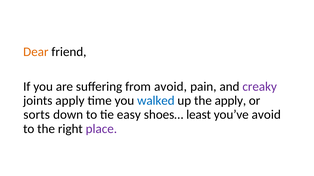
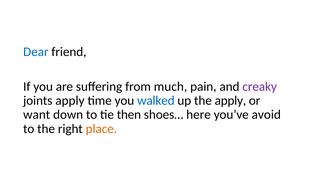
Dear colour: orange -> blue
from avoid: avoid -> much
sorts: sorts -> want
easy: easy -> then
least: least -> here
place colour: purple -> orange
